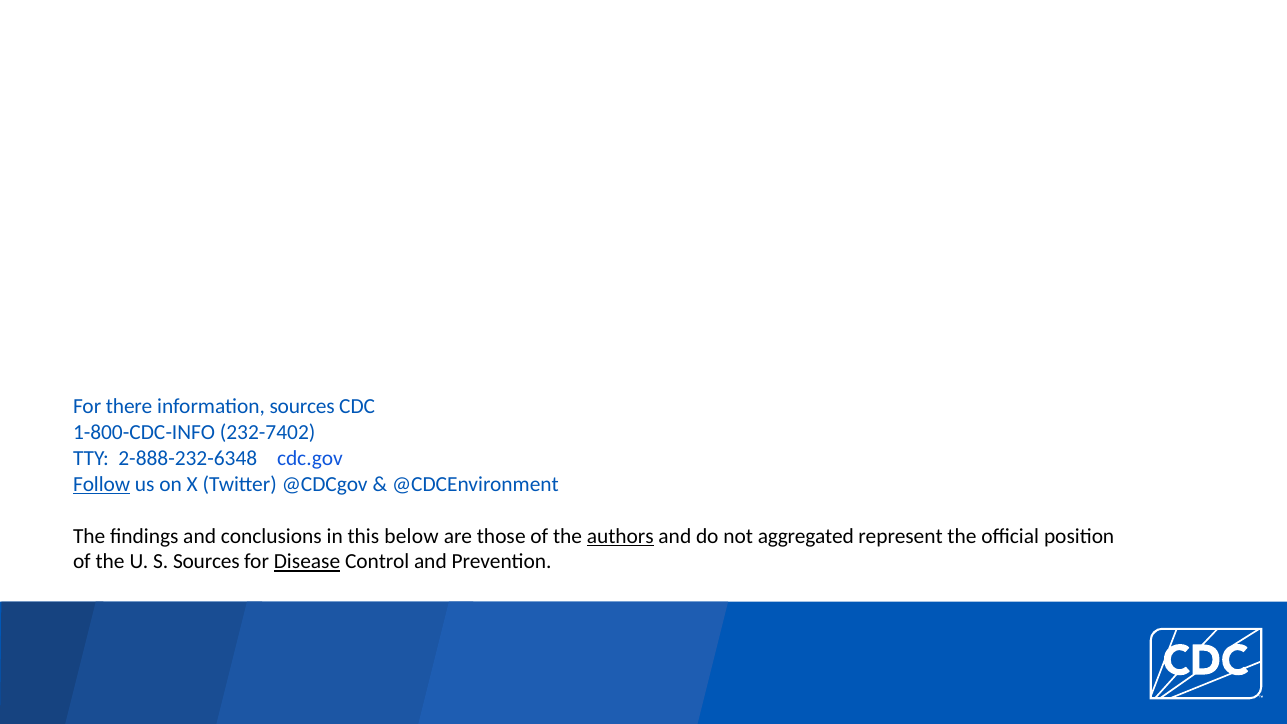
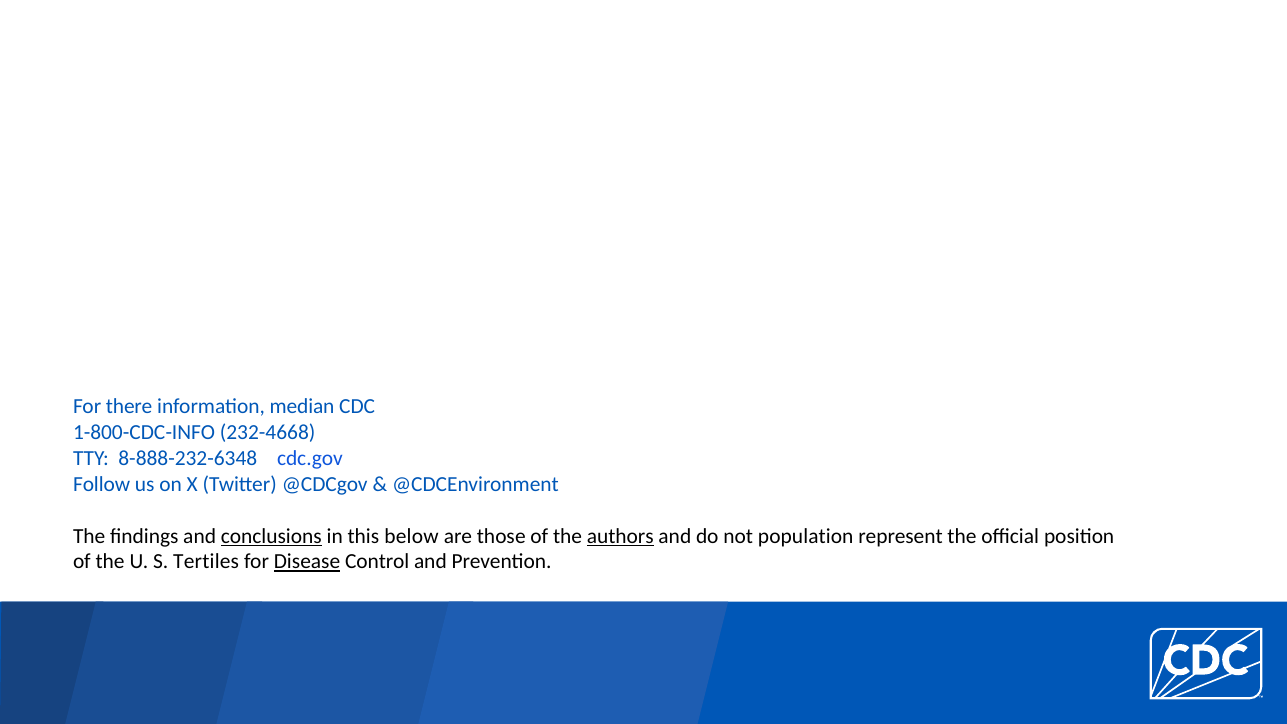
information sources: sources -> median
232-7402: 232-7402 -> 232-4668
2-888-232-6348: 2-888-232-6348 -> 8-888-232-6348
Follow underline: present -> none
conclusions underline: none -> present
aggregated: aggregated -> population
S Sources: Sources -> Tertiles
